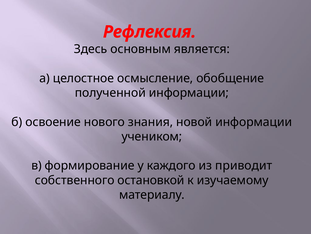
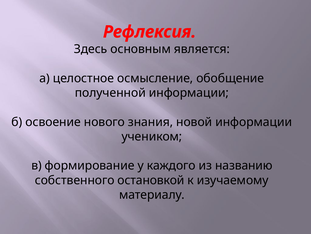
приводит: приводит -> названию
